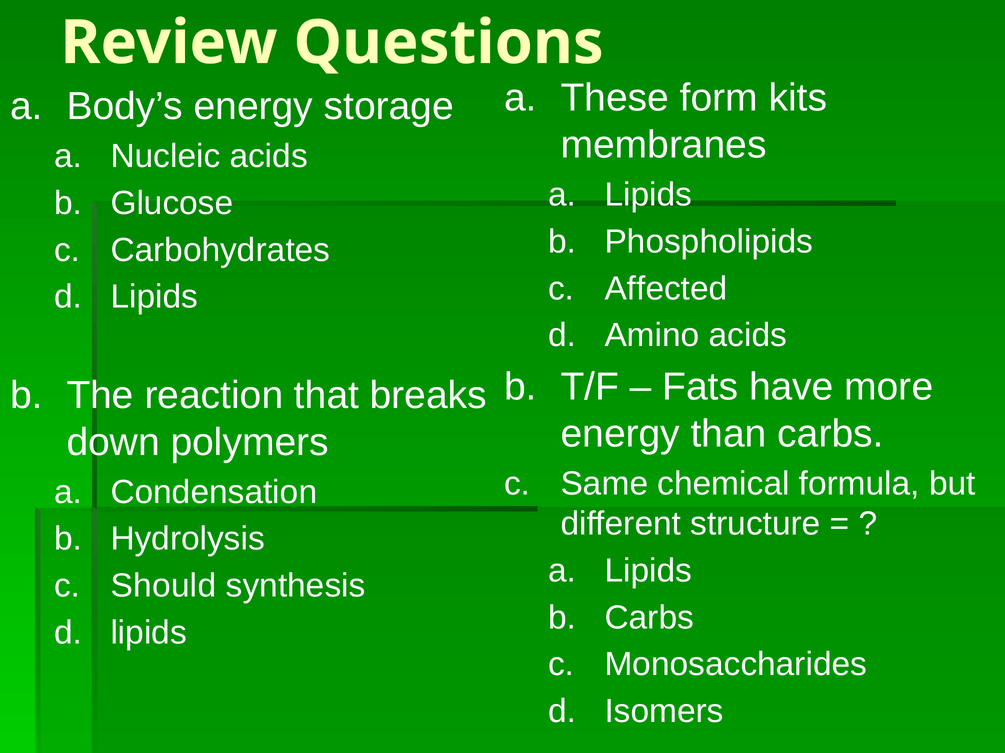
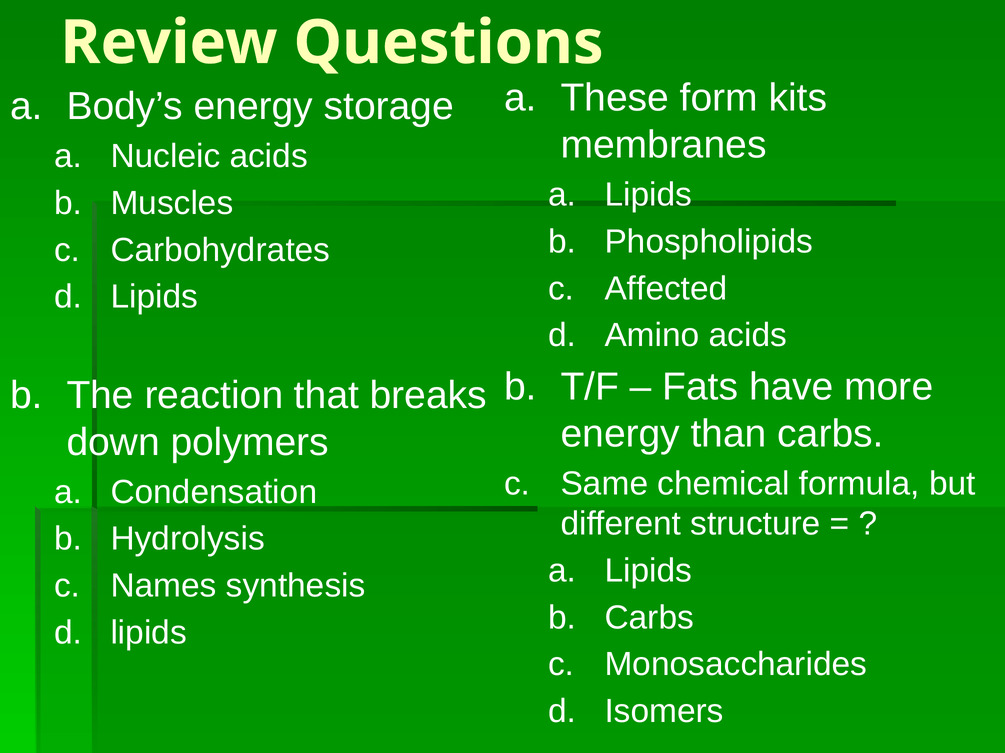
Glucose: Glucose -> Muscles
Should: Should -> Names
